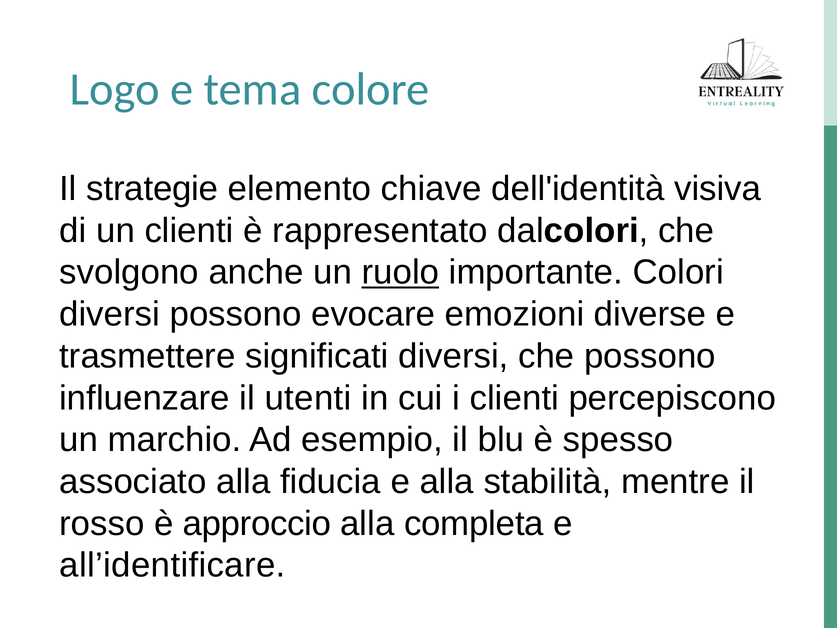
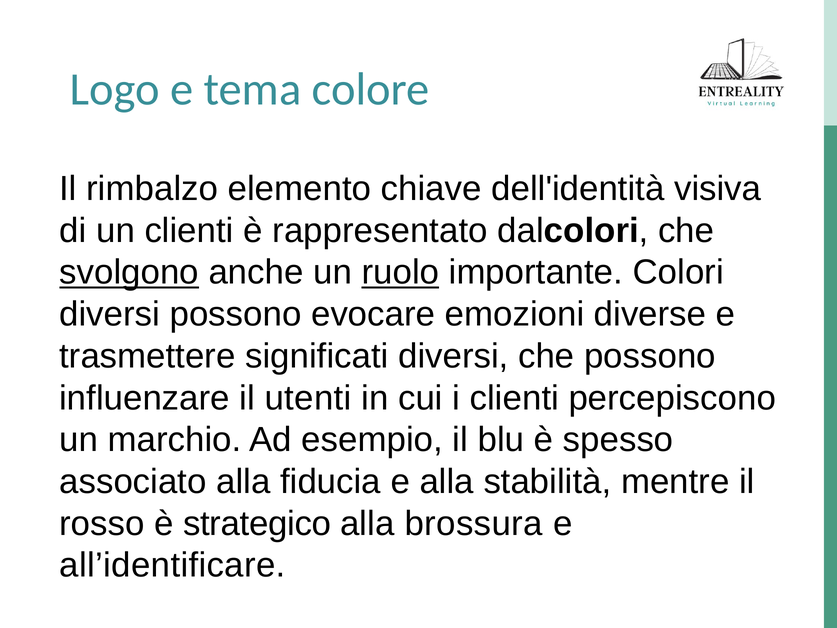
strategie: strategie -> rimbalzo
svolgono underline: none -> present
approccio: approccio -> strategico
completa: completa -> brossura
